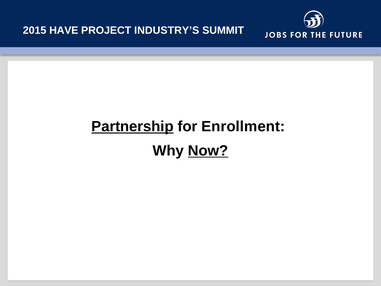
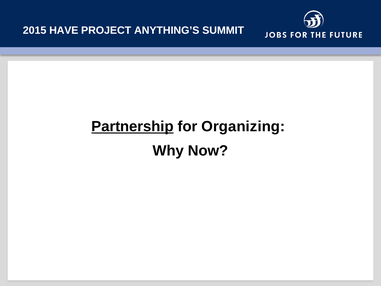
INDUSTRY’S: INDUSTRY’S -> ANYTHING’S
Enrollment: Enrollment -> Organizing
Now underline: present -> none
